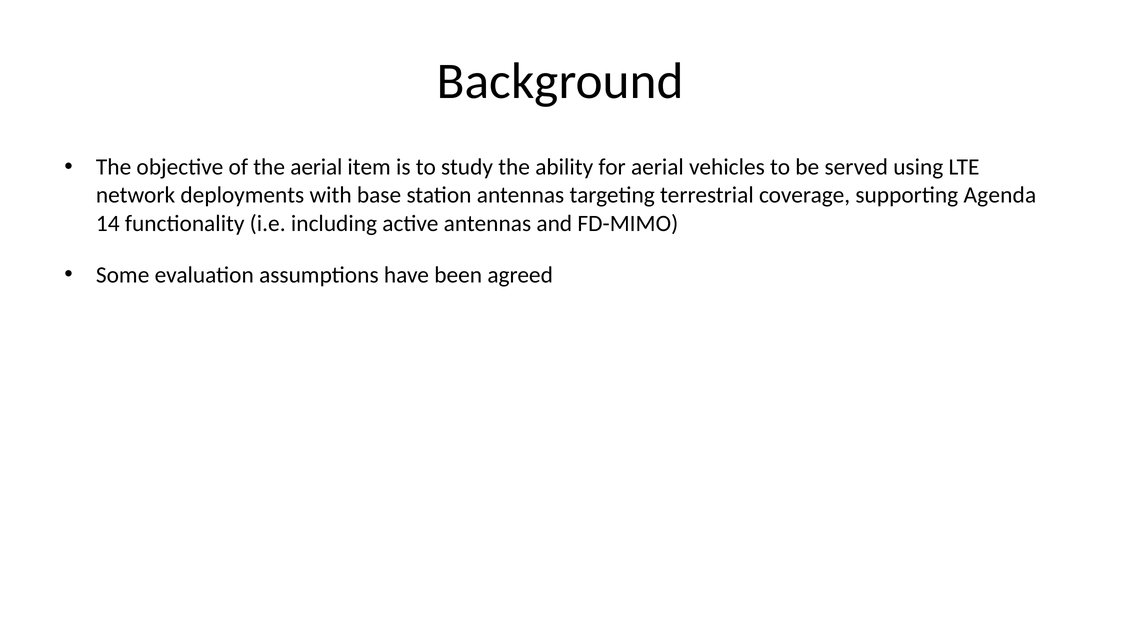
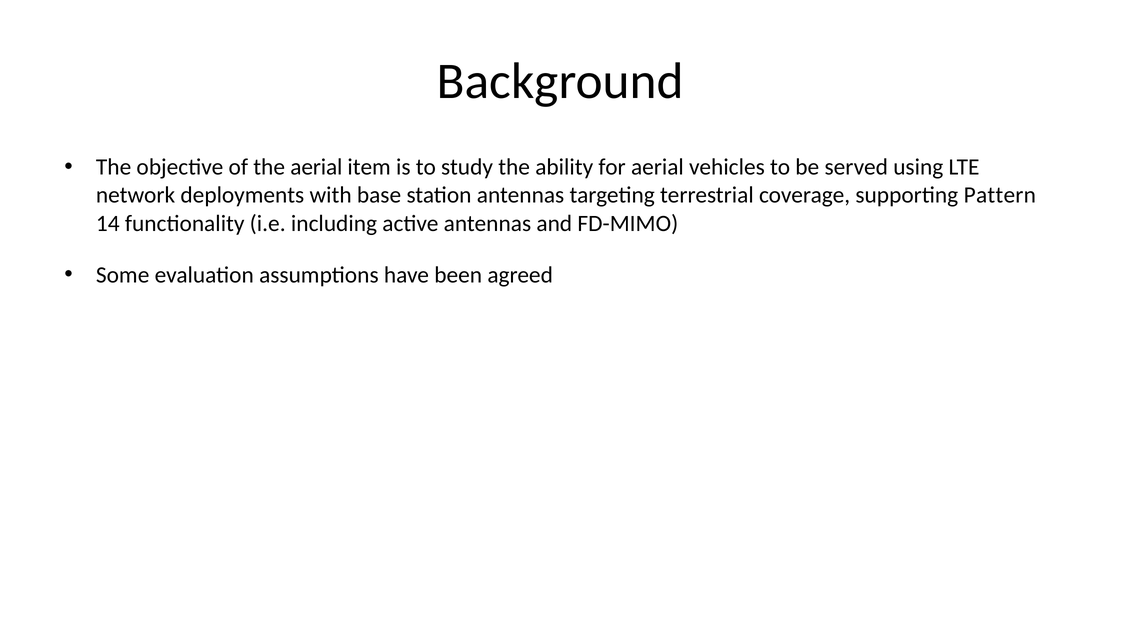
Agenda: Agenda -> Pattern
